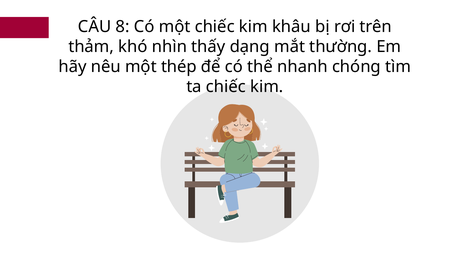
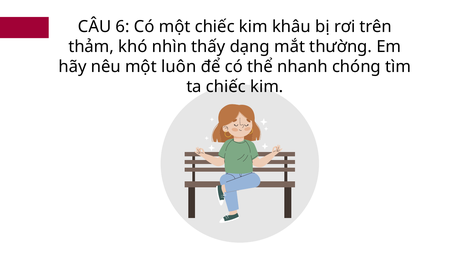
8: 8 -> 6
thép: thép -> luôn
